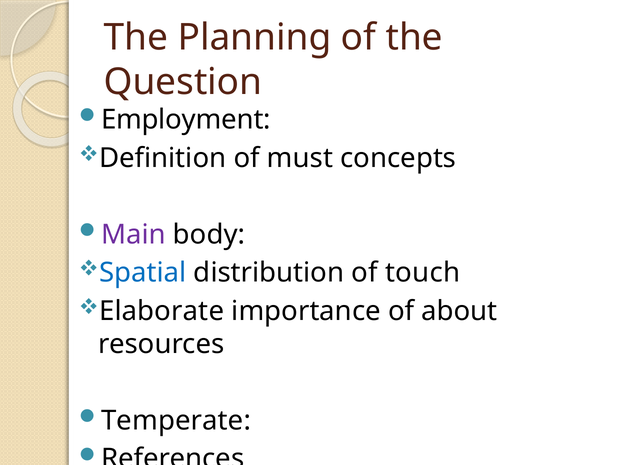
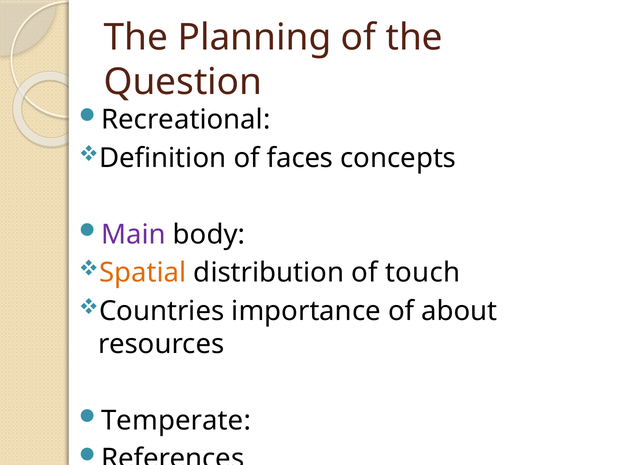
Employment: Employment -> Recreational
must: must -> faces
Spatial colour: blue -> orange
Elaborate: Elaborate -> Countries
